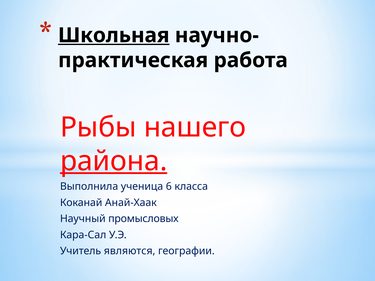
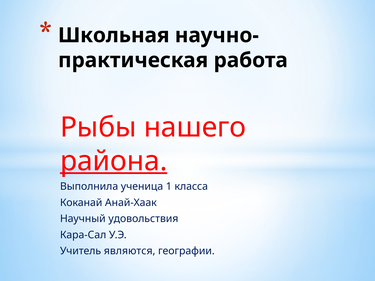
Школьная underline: present -> none
6: 6 -> 1
промысловых: промысловых -> удовольствия
